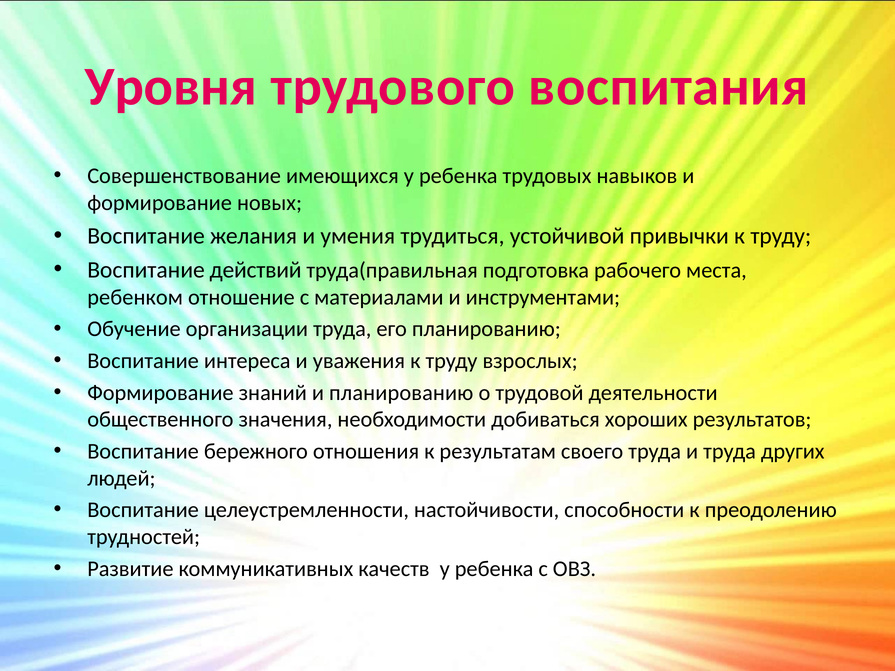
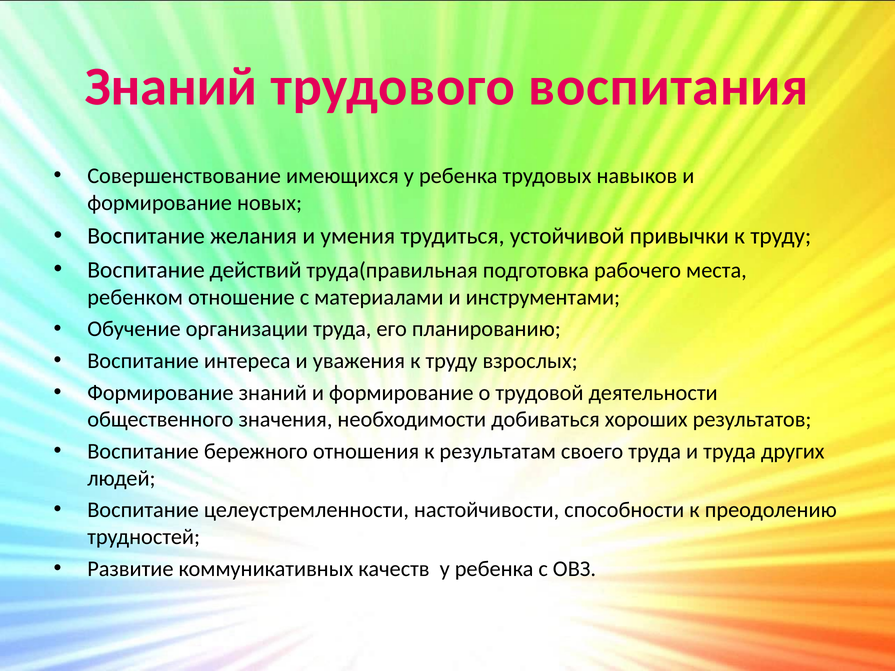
Уровня at (171, 87): Уровня -> Знаний
знаний и планированию: планированию -> формирование
